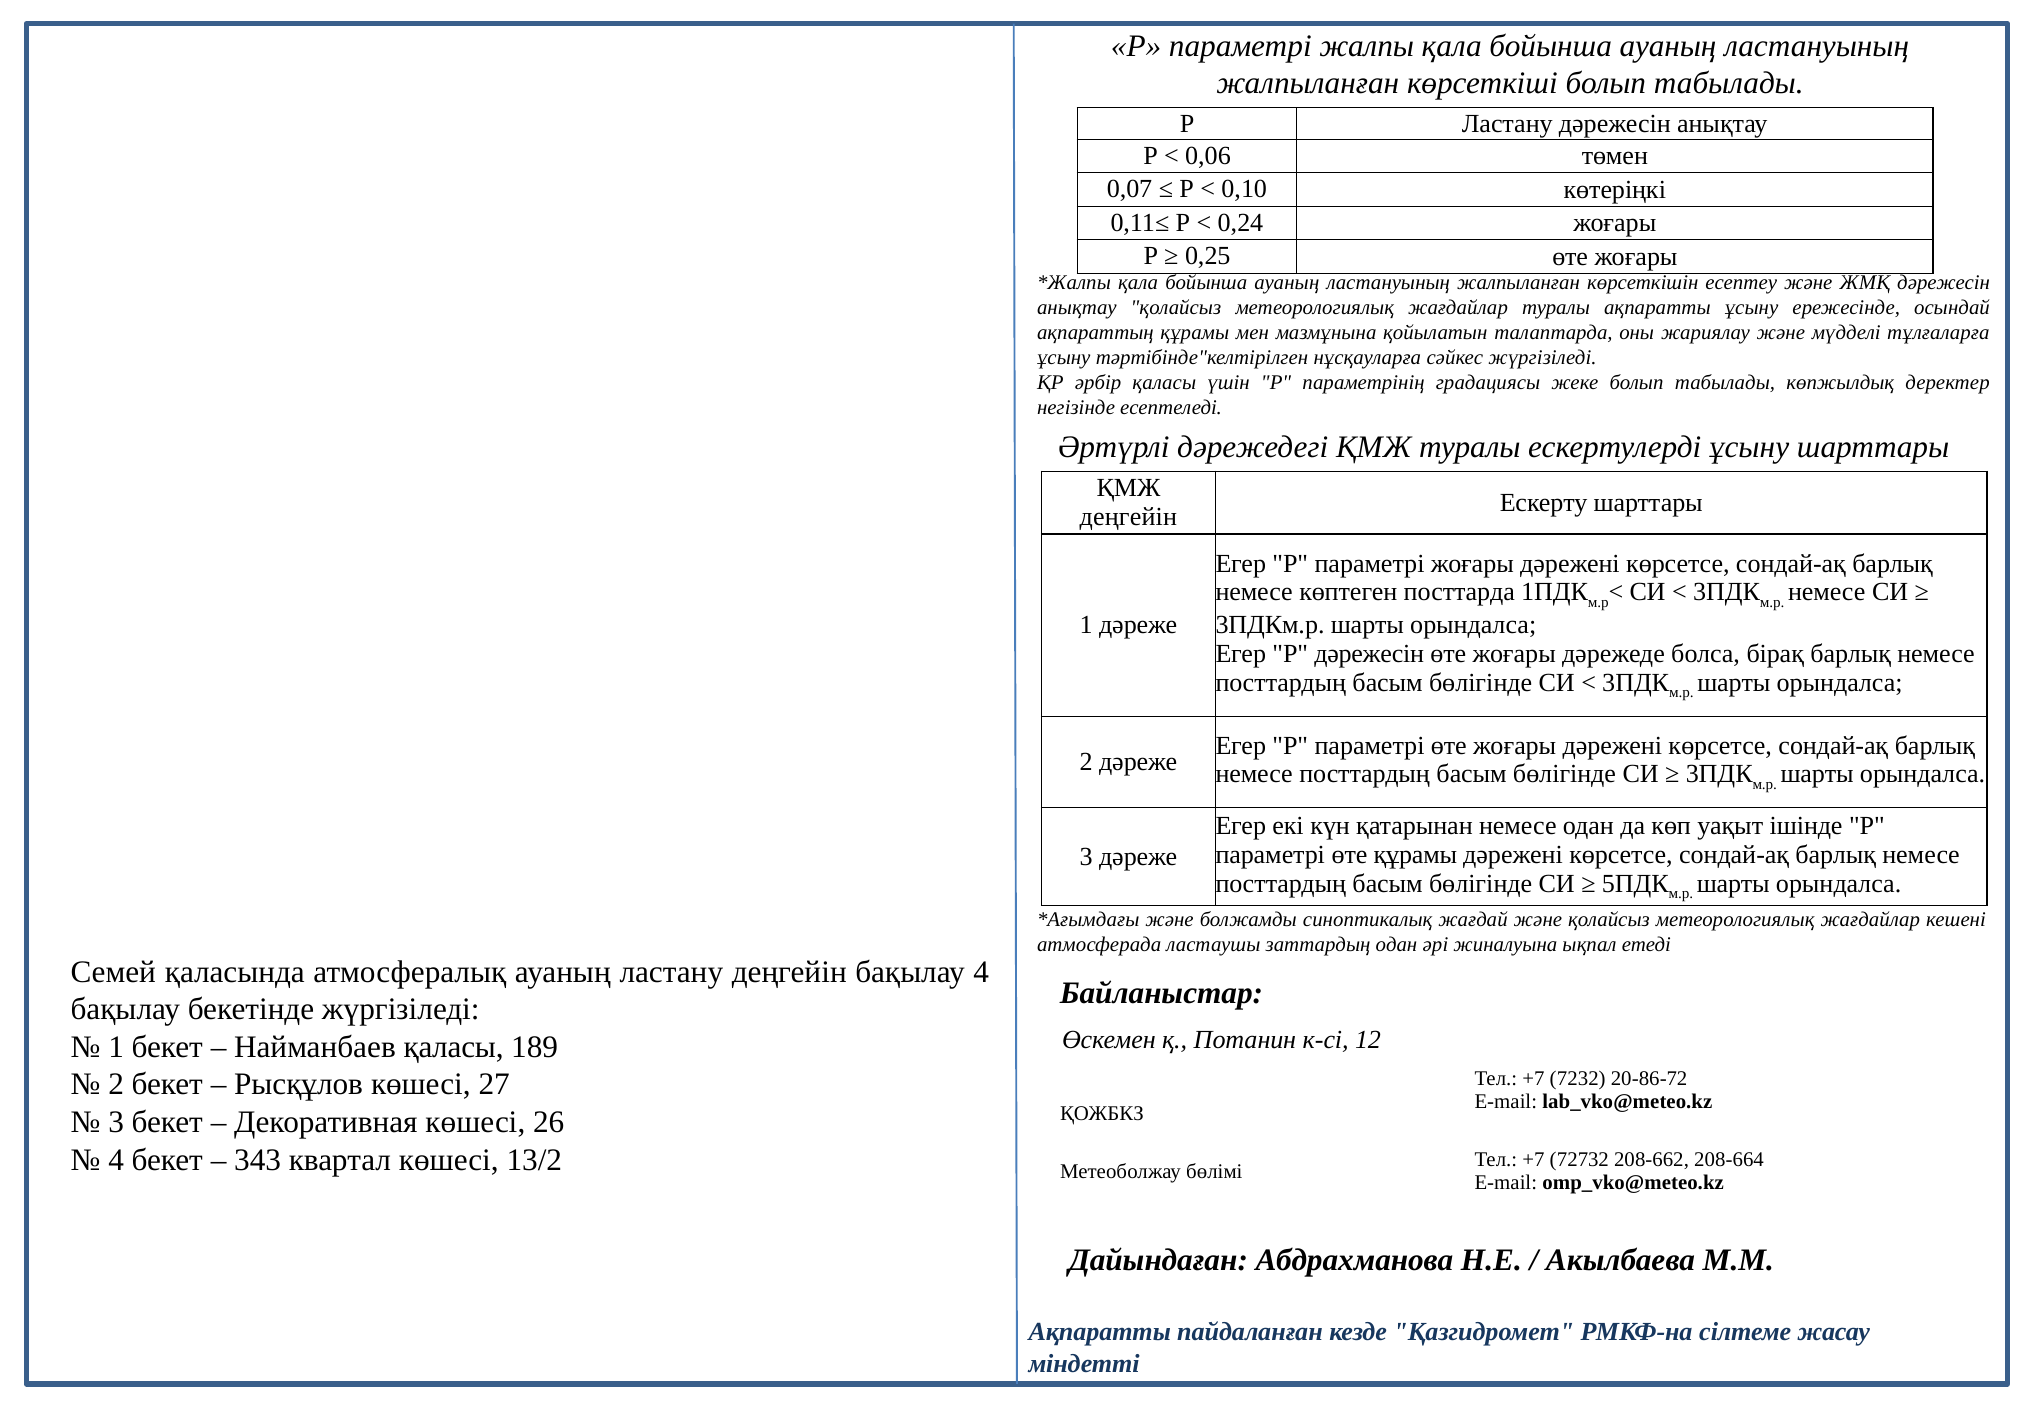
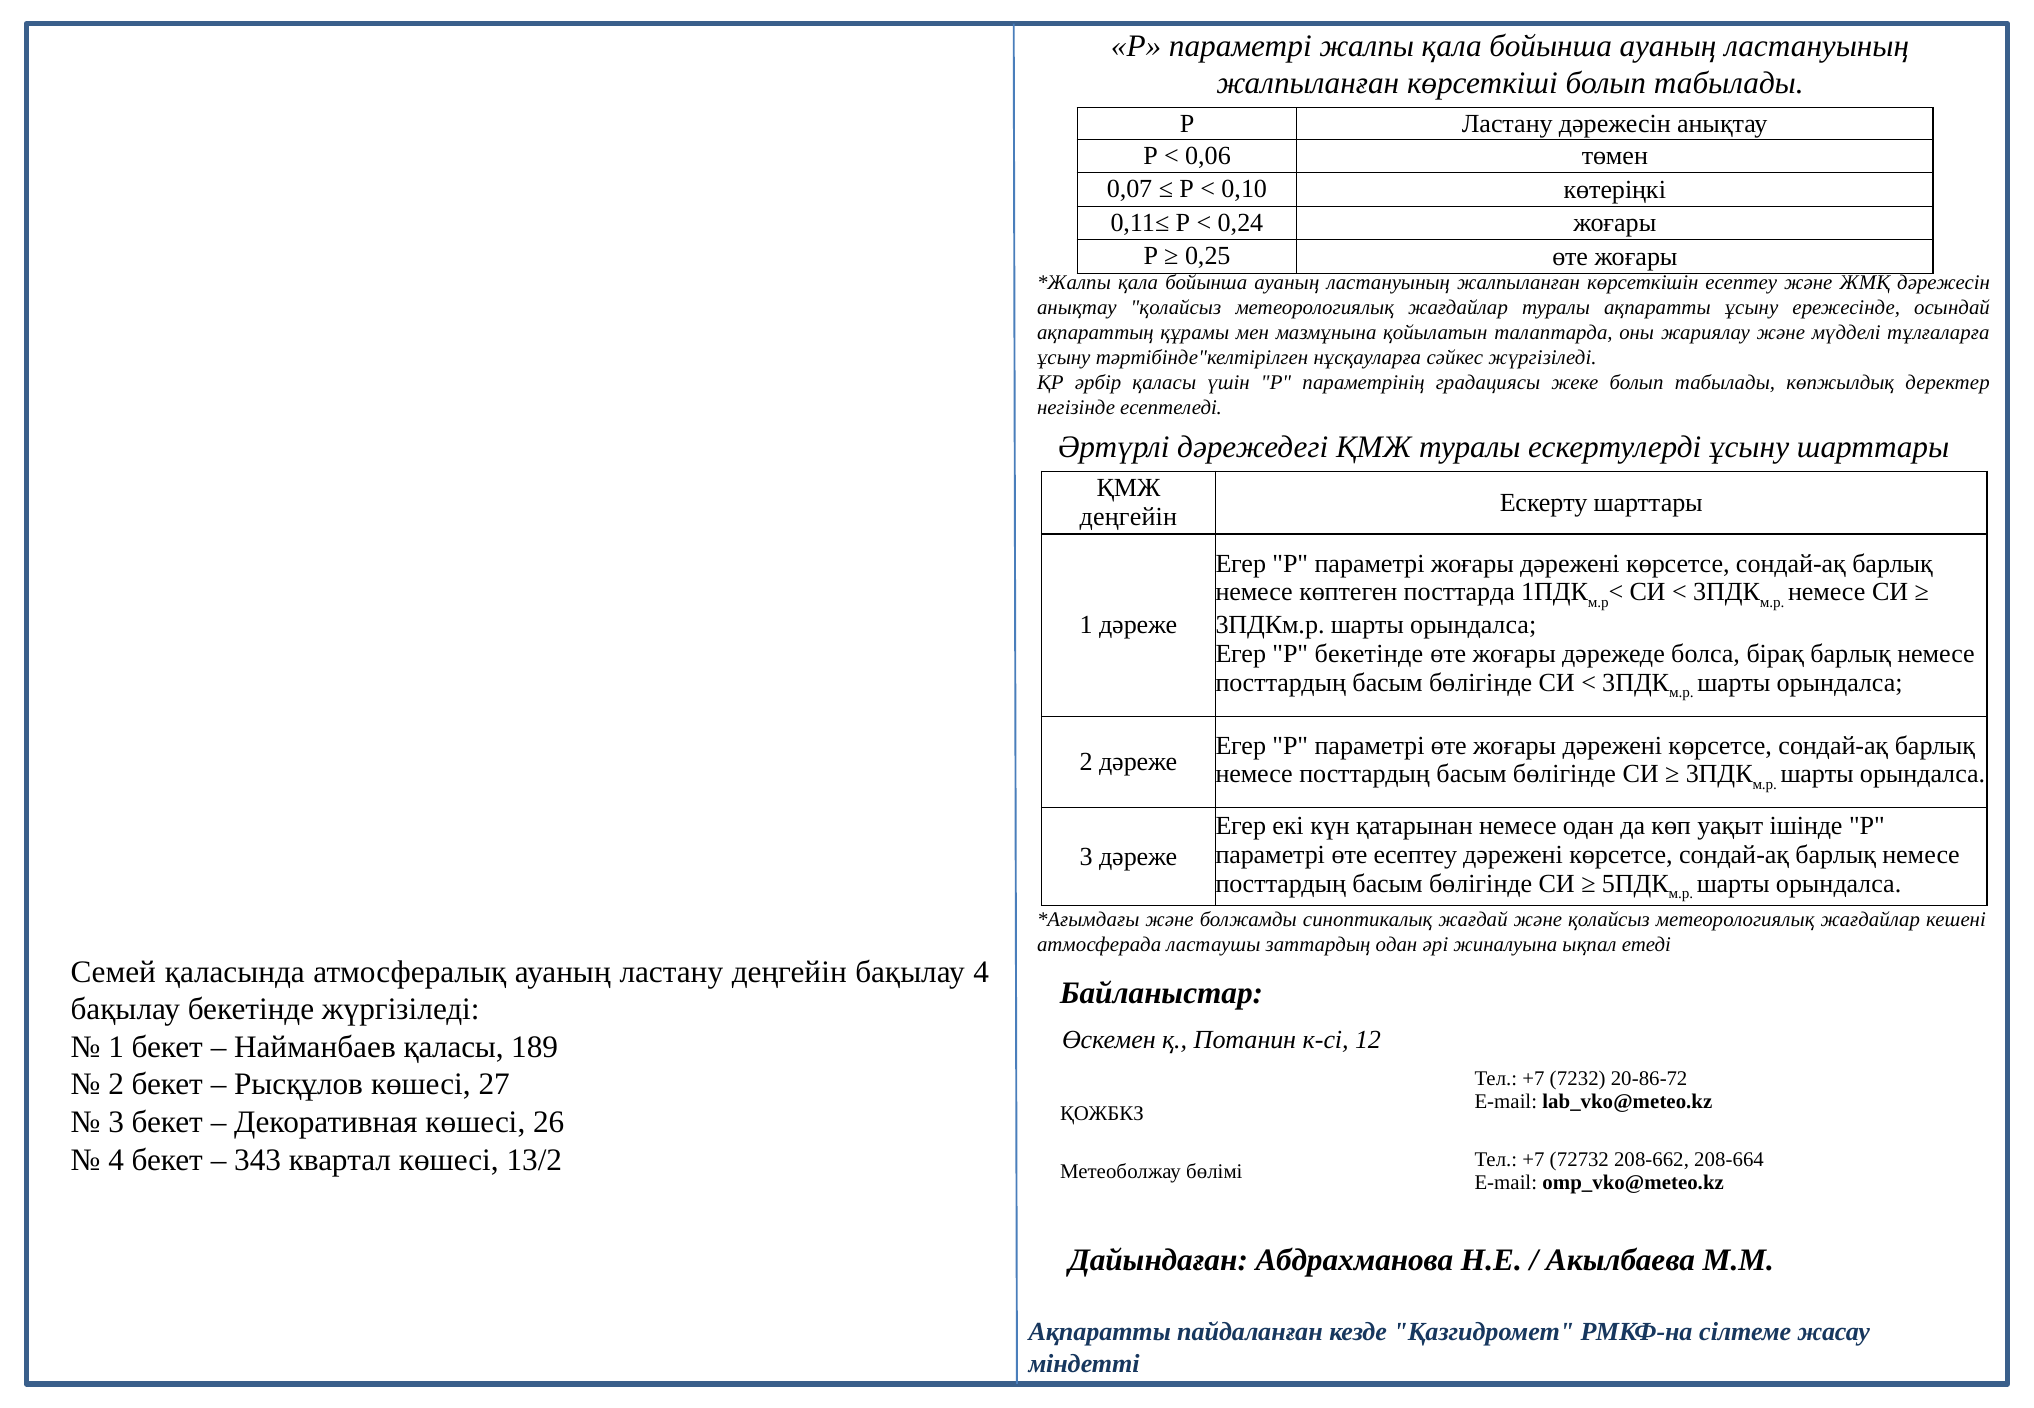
P дәрежесін: дәрежесін -> бекетінде
өте құрамы: құрамы -> есептеу
